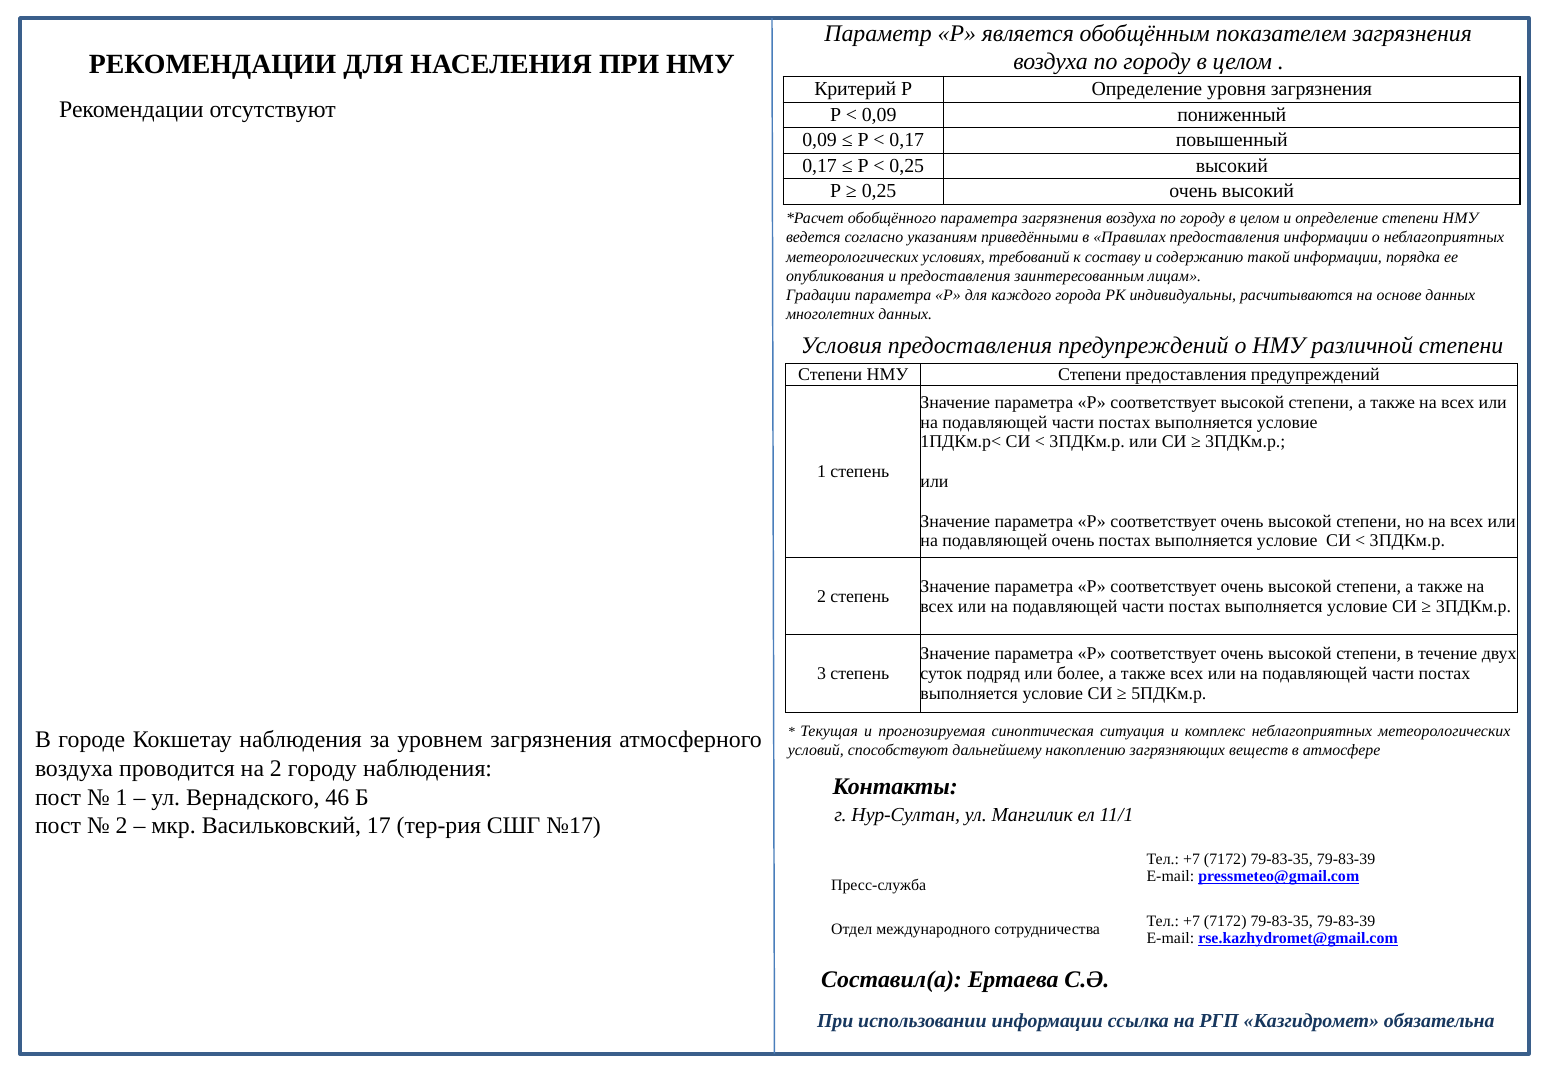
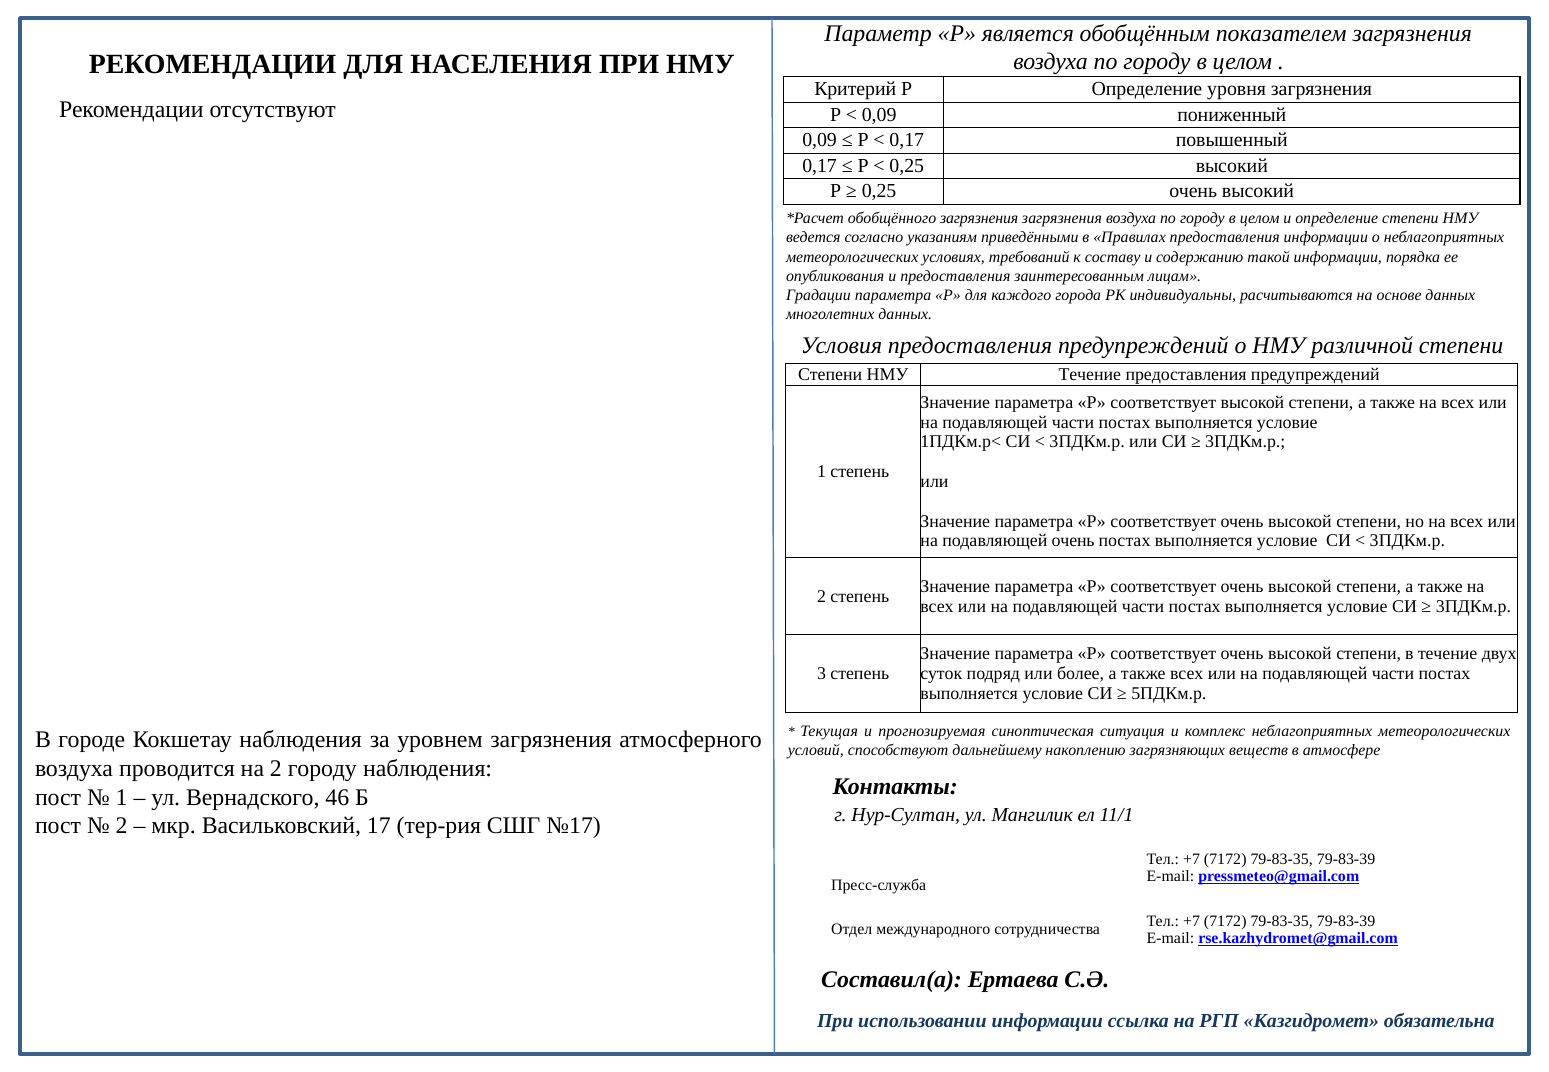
обобщённого параметра: параметра -> загрязнения
НМУ Степени: Степени -> Течение
